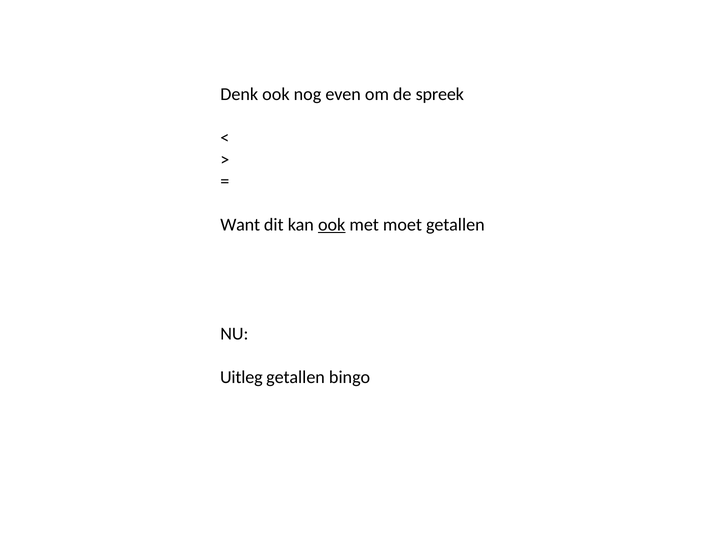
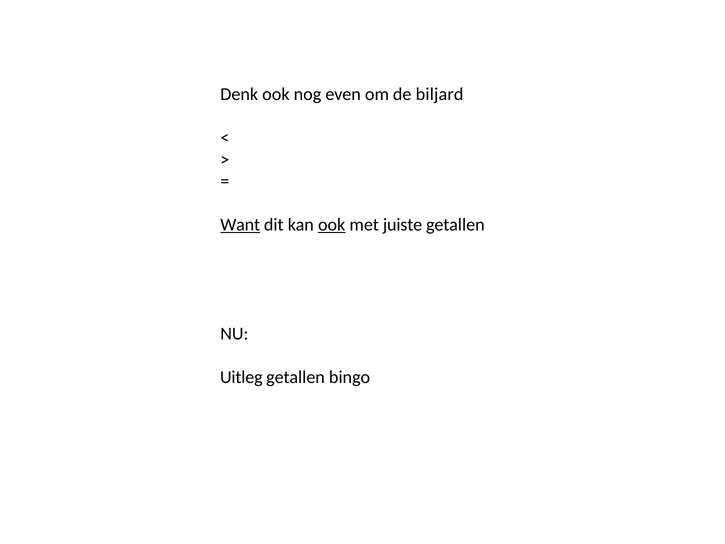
spreek: spreek -> biljard
Want underline: none -> present
moet: moet -> juiste
